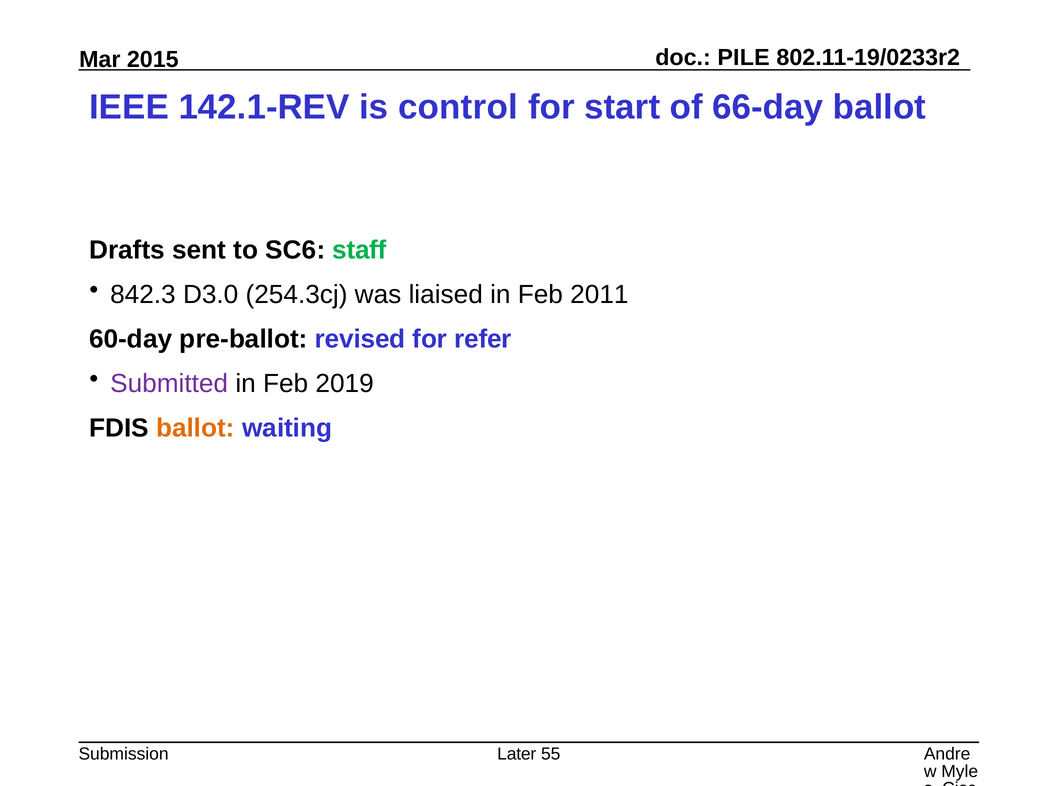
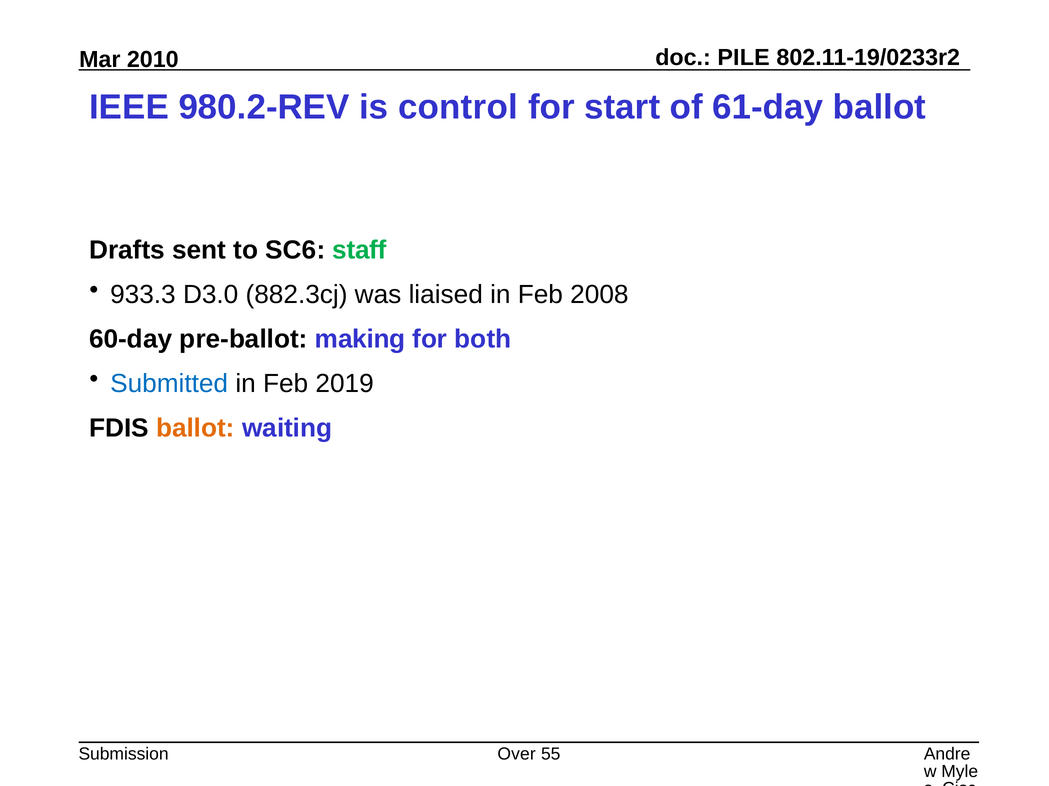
2015: 2015 -> 2010
142.1-REV: 142.1-REV -> 980.2-REV
66-day: 66-day -> 61-day
842.3: 842.3 -> 933.3
254.3cj: 254.3cj -> 882.3cj
2011: 2011 -> 2008
revised: revised -> making
refer: refer -> both
Submitted colour: purple -> blue
Later: Later -> Over
